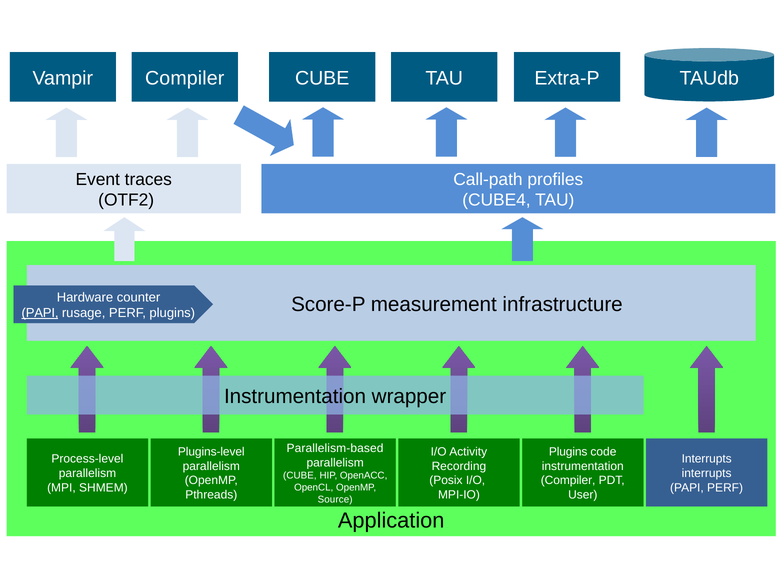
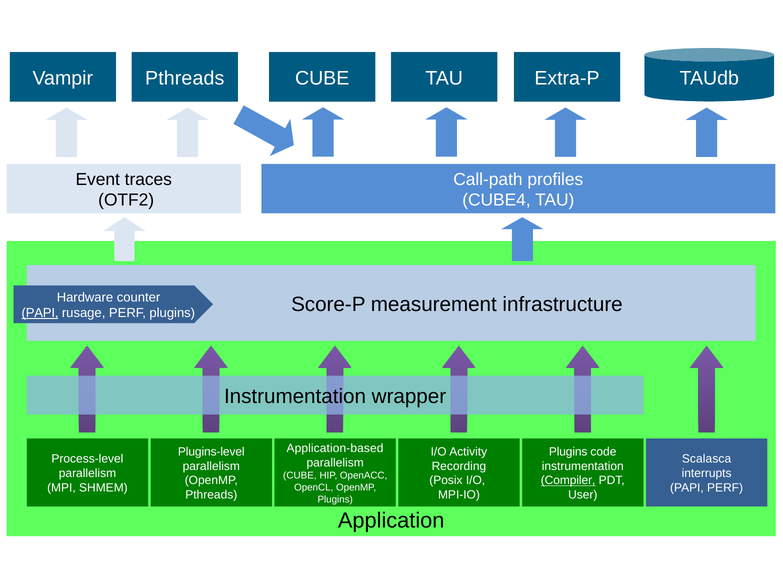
Vampir Compiler: Compiler -> Pthreads
Parallelism-based: Parallelism-based -> Application-based
Interrupts at (707, 459): Interrupts -> Scalasca
Compiler at (568, 481) underline: none -> present
Source at (335, 499): Source -> Plugins
